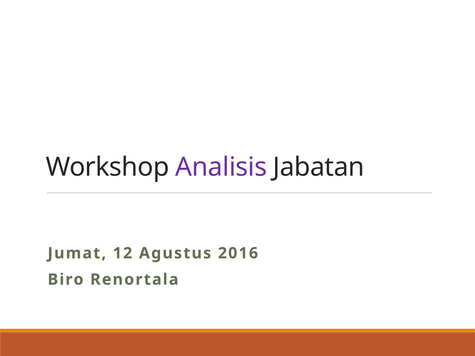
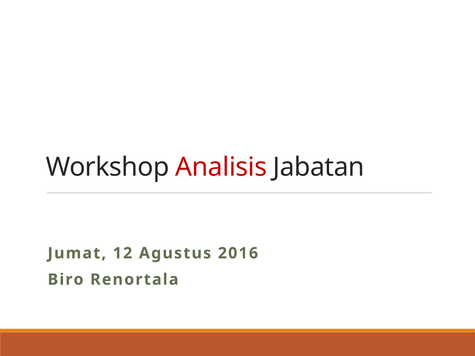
Analisis colour: purple -> red
